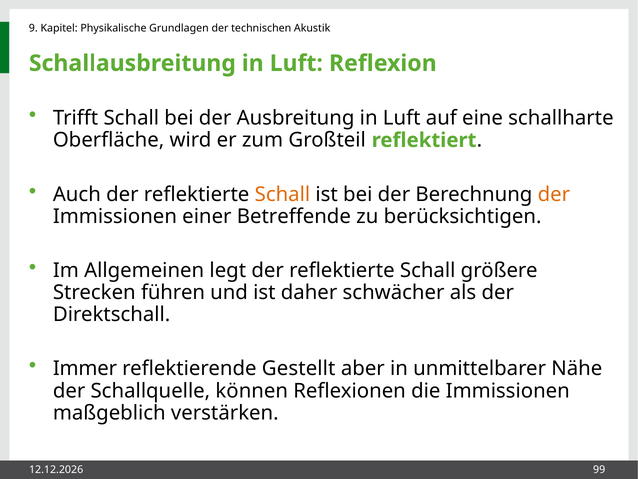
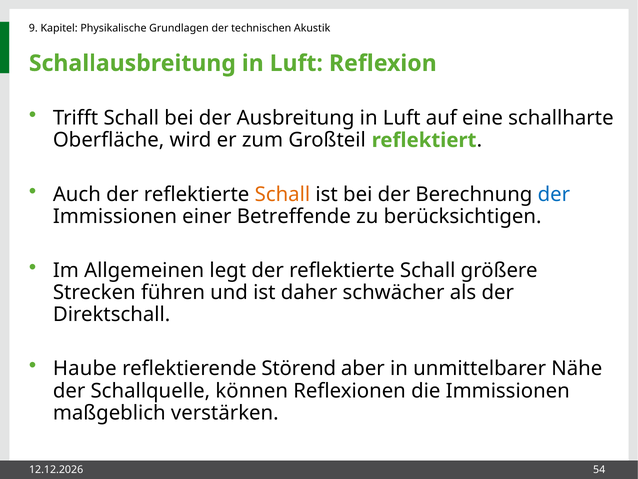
der at (554, 194) colour: orange -> blue
Immer: Immer -> Haube
Gestellt: Gestellt -> Störend
99: 99 -> 54
